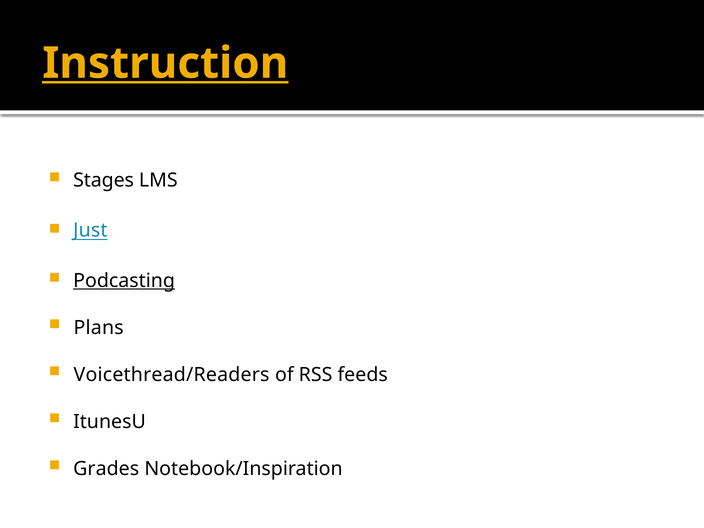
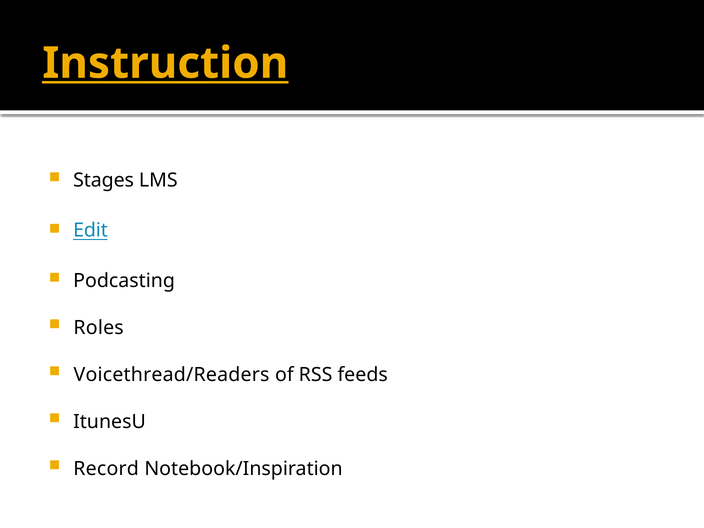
Just: Just -> Edit
Podcasting underline: present -> none
Plans: Plans -> Roles
Grades: Grades -> Record
